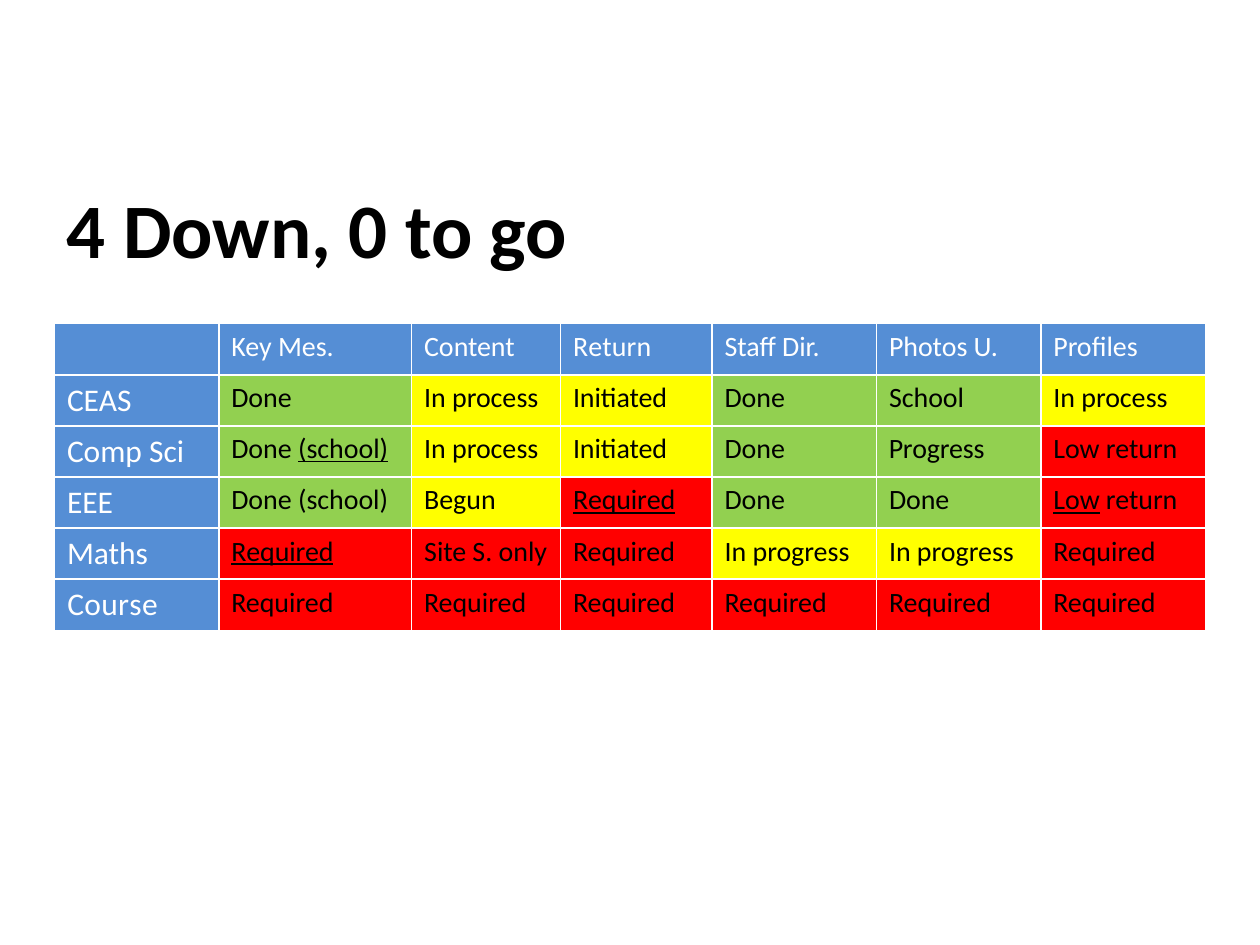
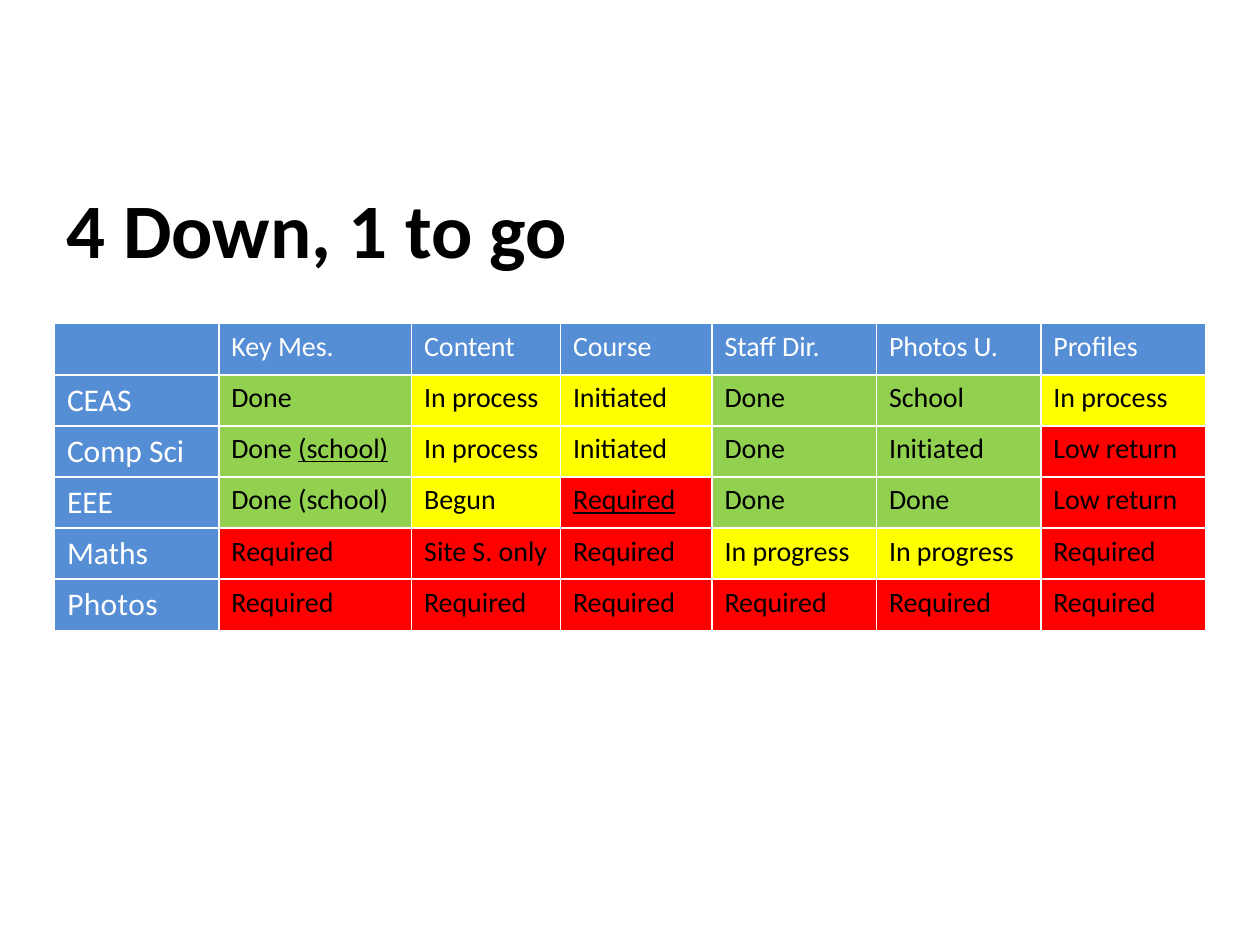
0: 0 -> 1
Content Return: Return -> Course
Done Progress: Progress -> Initiated
Low at (1077, 501) underline: present -> none
Required at (283, 552) underline: present -> none
Course at (113, 605): Course -> Photos
